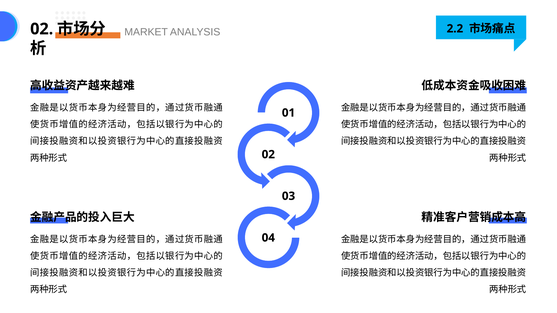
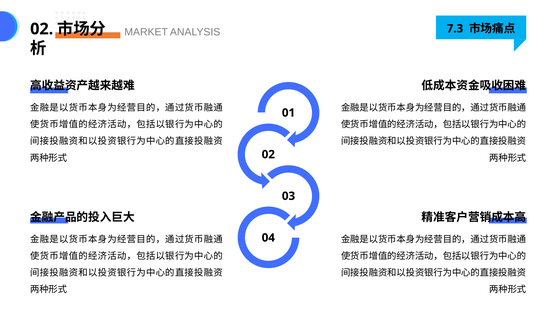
2.2: 2.2 -> 7.3
